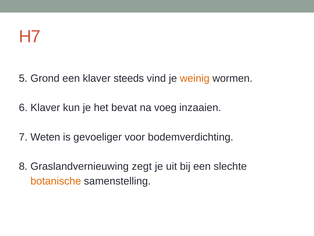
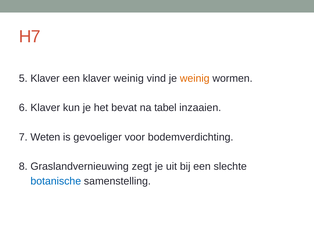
5 Grond: Grond -> Klaver
klaver steeds: steeds -> weinig
voeg: voeg -> tabel
botanische colour: orange -> blue
